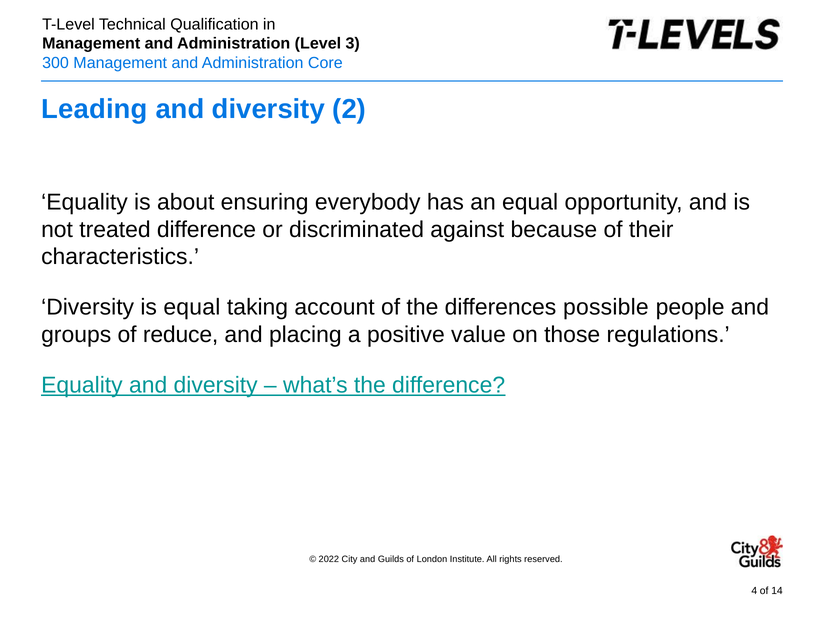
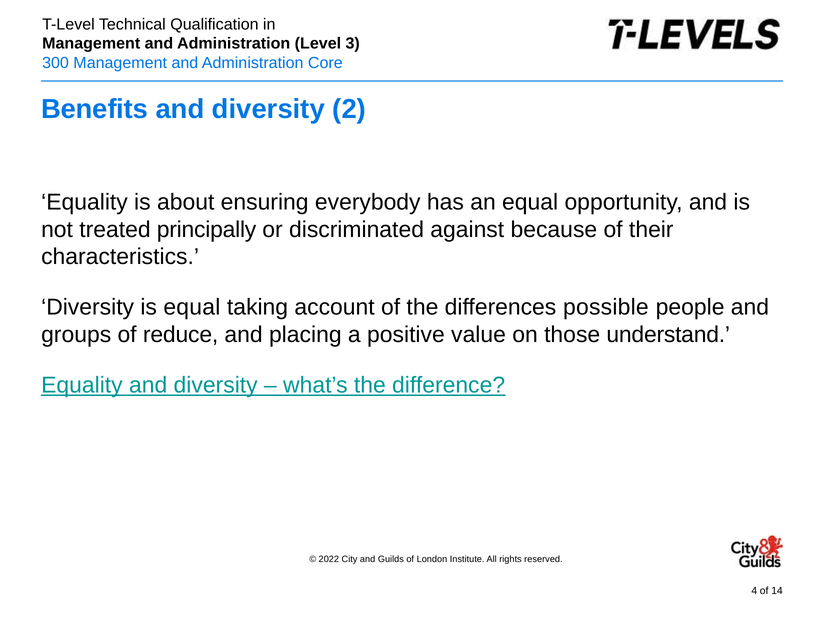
Leading: Leading -> Benefits
treated difference: difference -> principally
regulations: regulations -> understand
